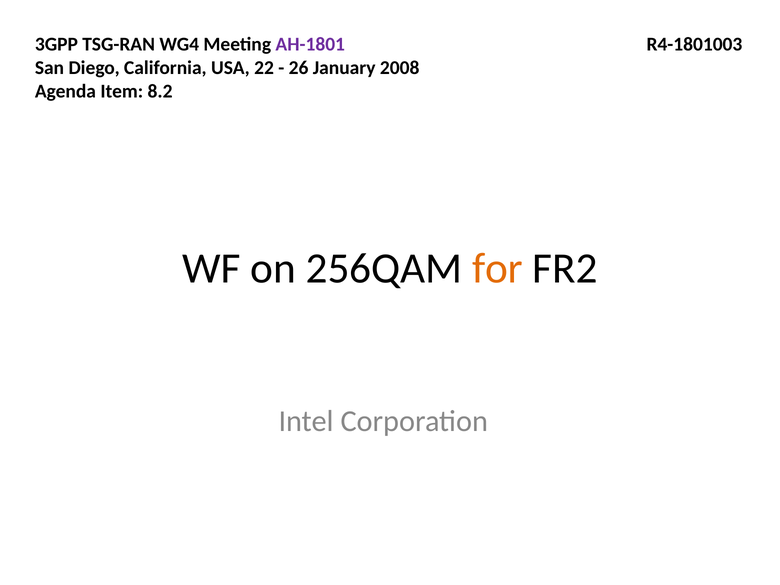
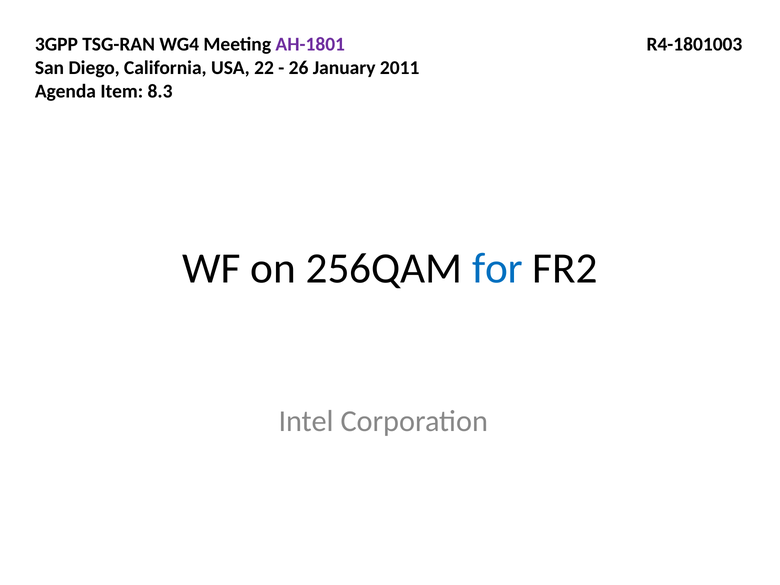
2008: 2008 -> 2011
8.2: 8.2 -> 8.3
for colour: orange -> blue
